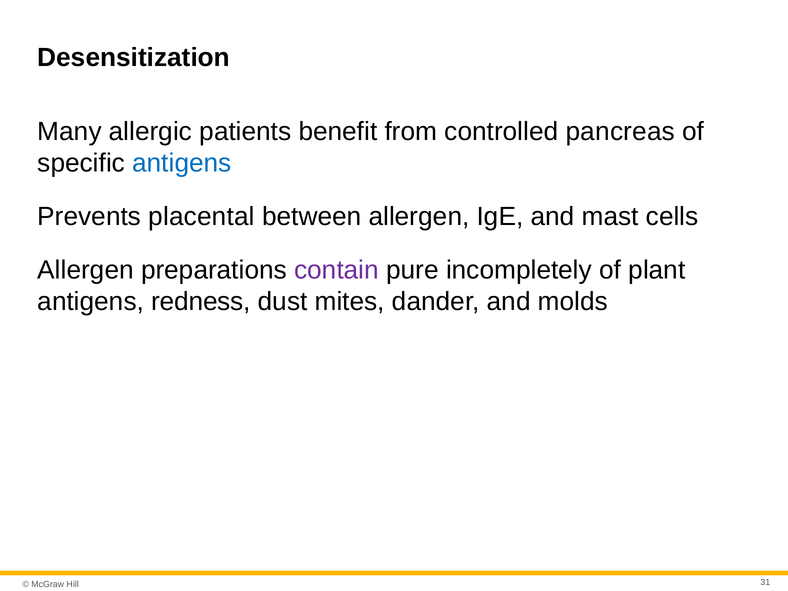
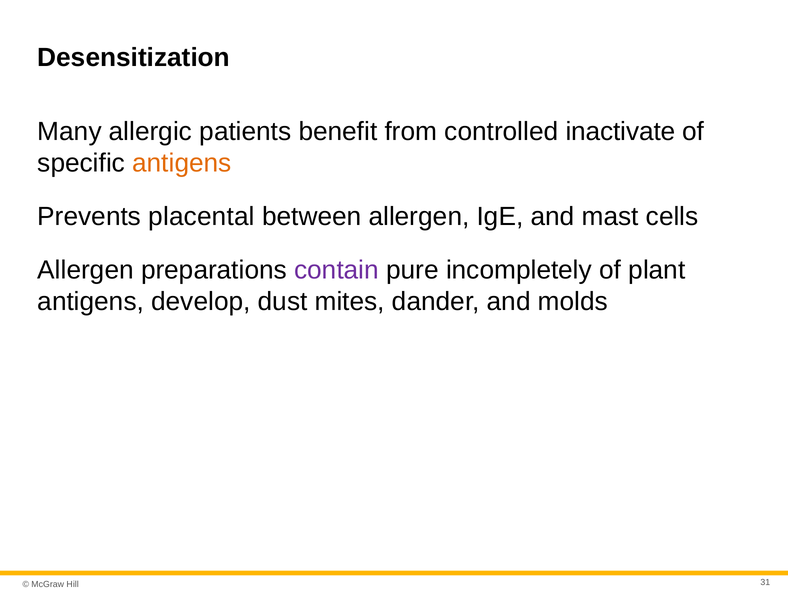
pancreas: pancreas -> inactivate
antigens at (182, 163) colour: blue -> orange
redness: redness -> develop
